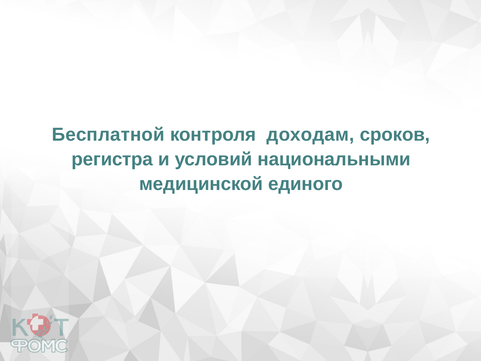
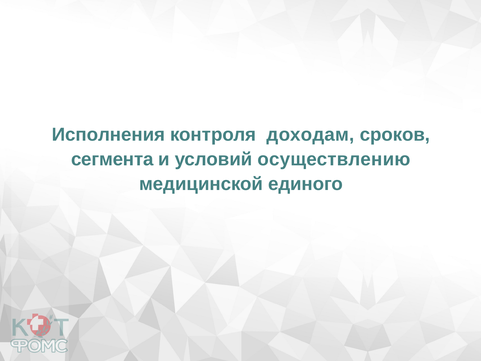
Бесплатной: Бесплатной -> Исполнения
регистра: регистра -> сегмента
национальными: национальными -> осуществлению
